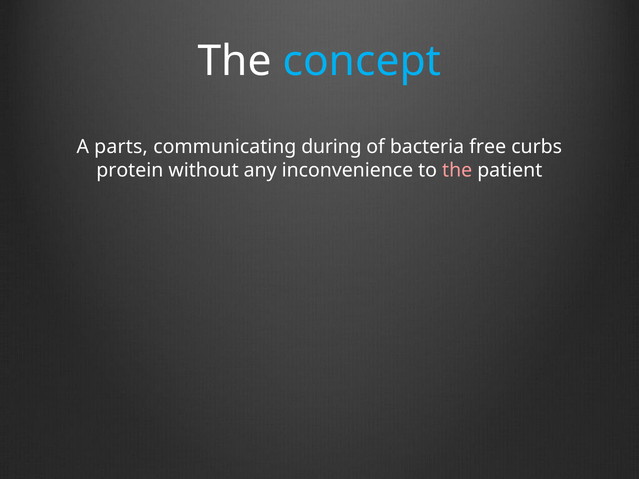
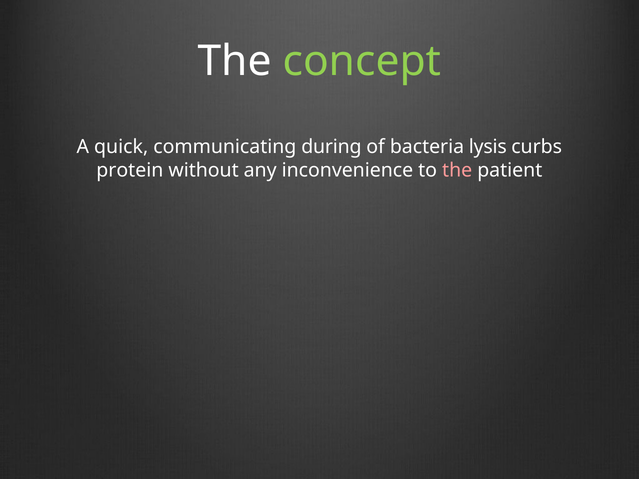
concept colour: light blue -> light green
parts: parts -> quick
free: free -> lysis
